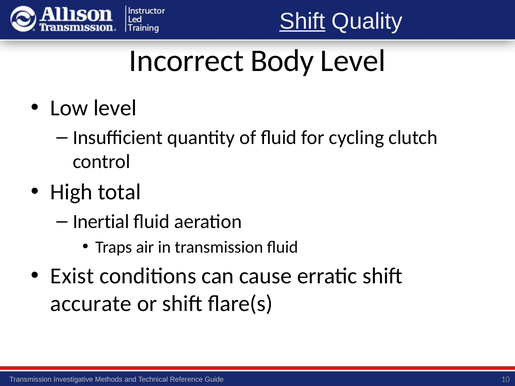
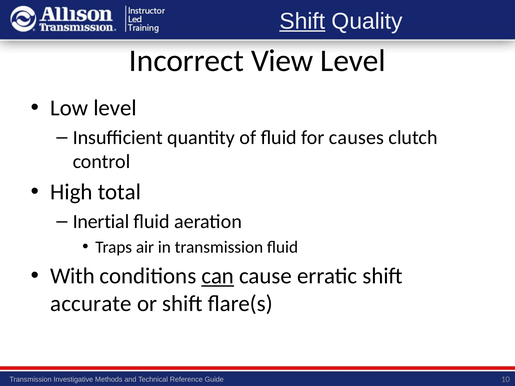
Body: Body -> View
cycling: cycling -> causes
Exist: Exist -> With
can underline: none -> present
